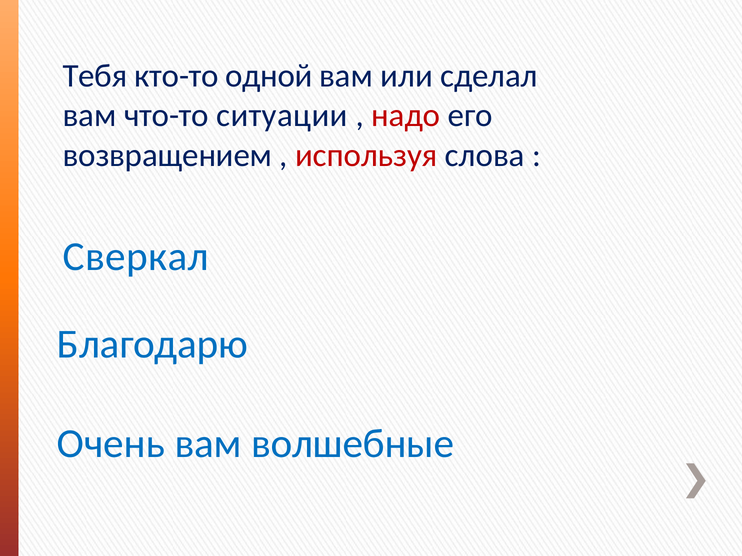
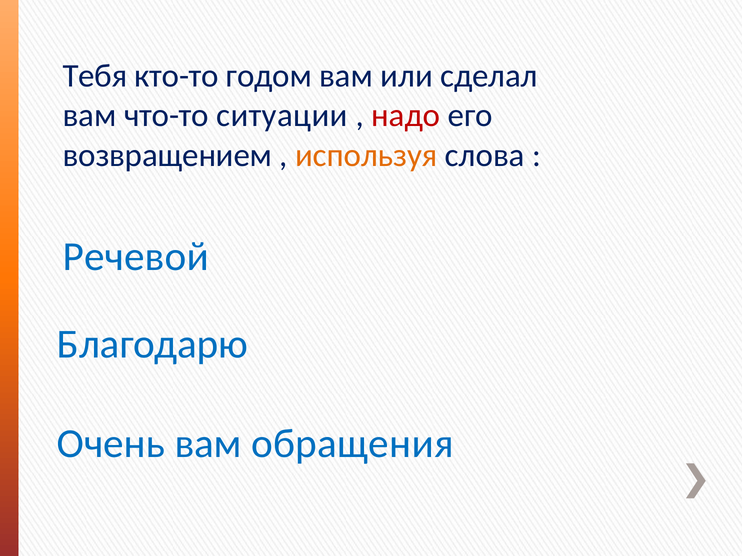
одной: одной -> годом
используя colour: red -> orange
Сверкал: Сверкал -> Речевой
волшебные: волшебные -> обращения
